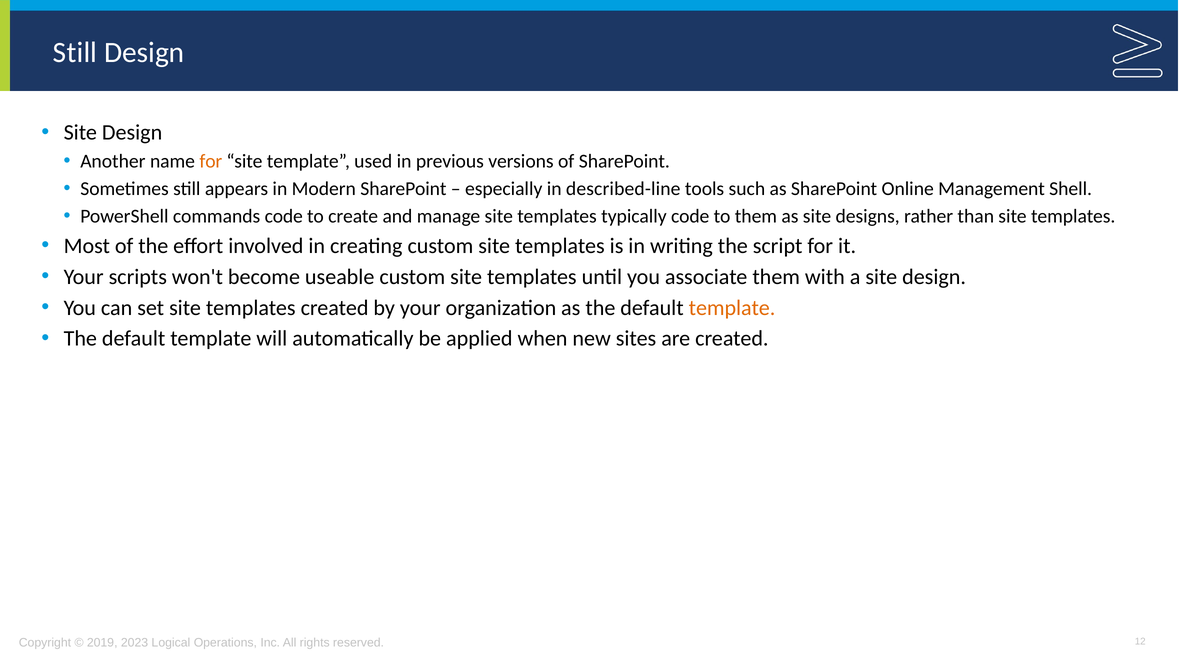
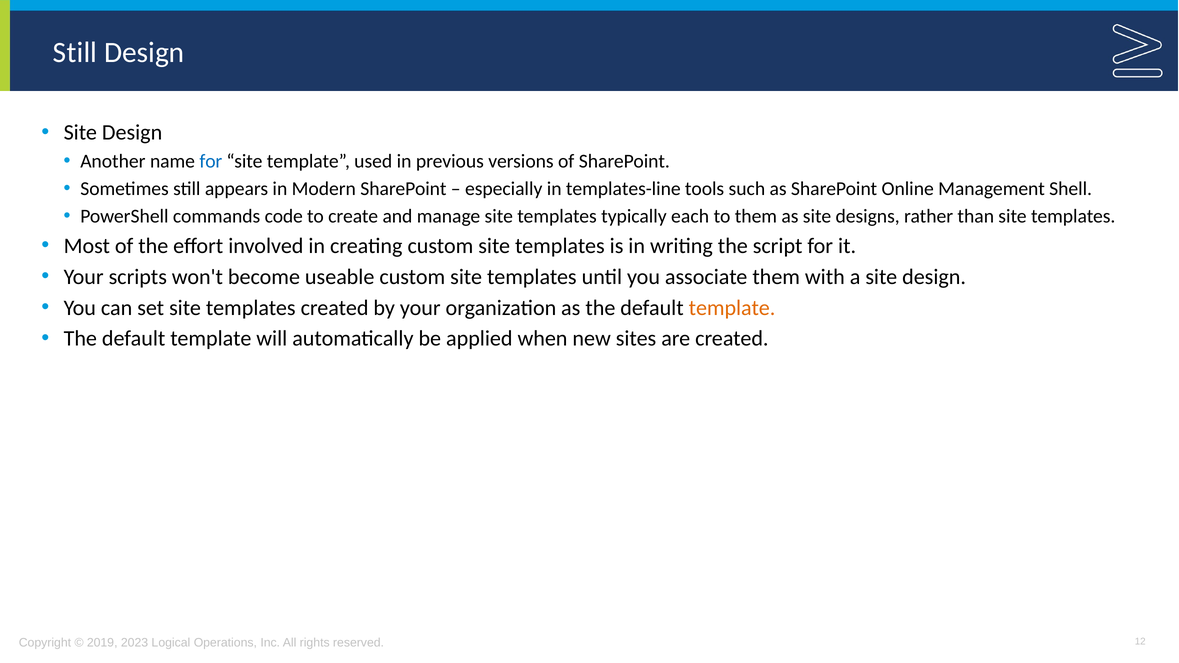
for at (211, 161) colour: orange -> blue
described-line: described-line -> templates-line
typically code: code -> each
